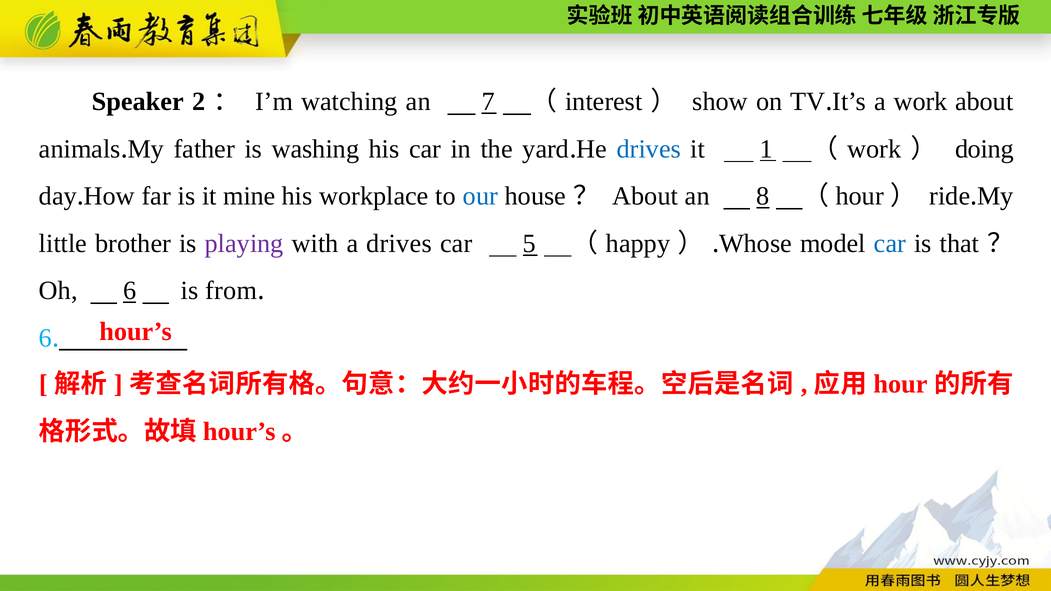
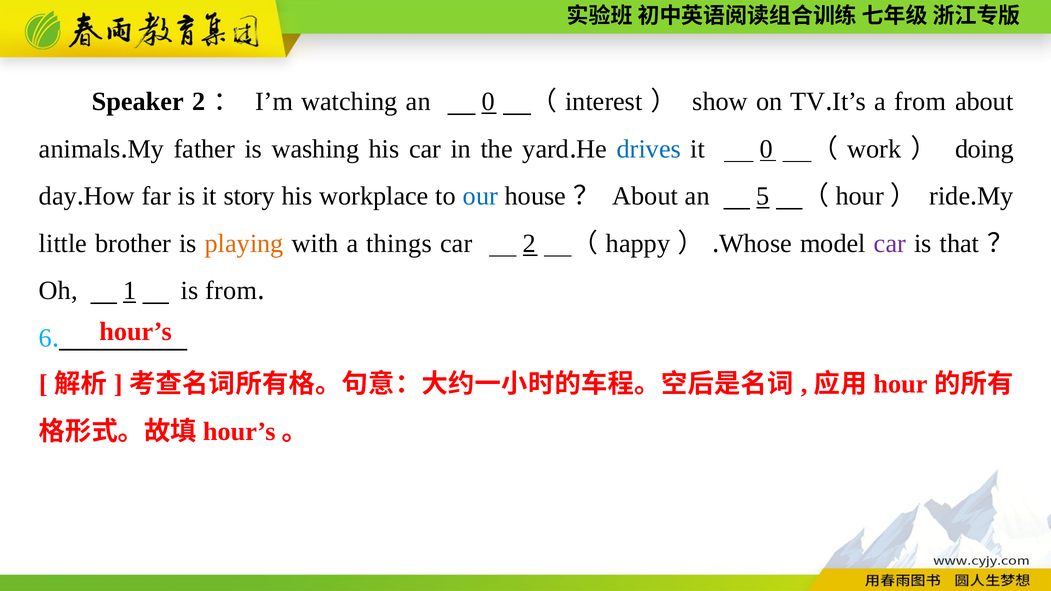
an 7: 7 -> 0
a work: work -> from
it 1: 1 -> 0
mine: mine -> story
8: 8 -> 5
playing colour: purple -> orange
a drives: drives -> things
car 5: 5 -> 2
car at (890, 244) colour: blue -> purple
Oh 6: 6 -> 1
